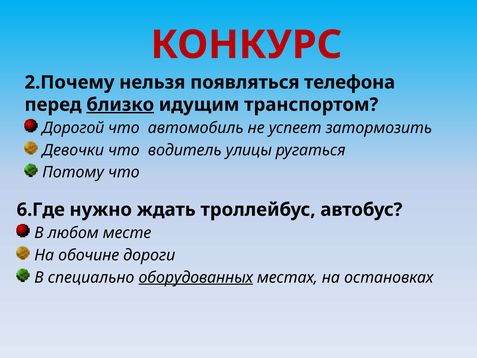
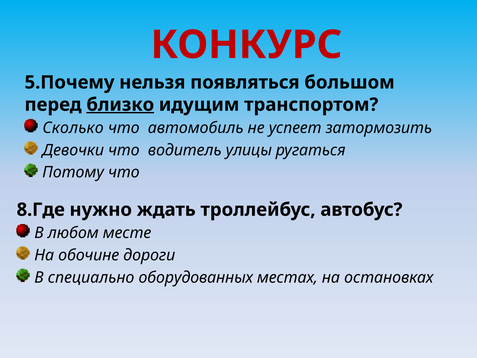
2.Почему: 2.Почему -> 5.Почему
телефона: телефона -> большом
Дорогой: Дорогой -> Сколько
6.Где: 6.Где -> 8.Где
оборудованных underline: present -> none
